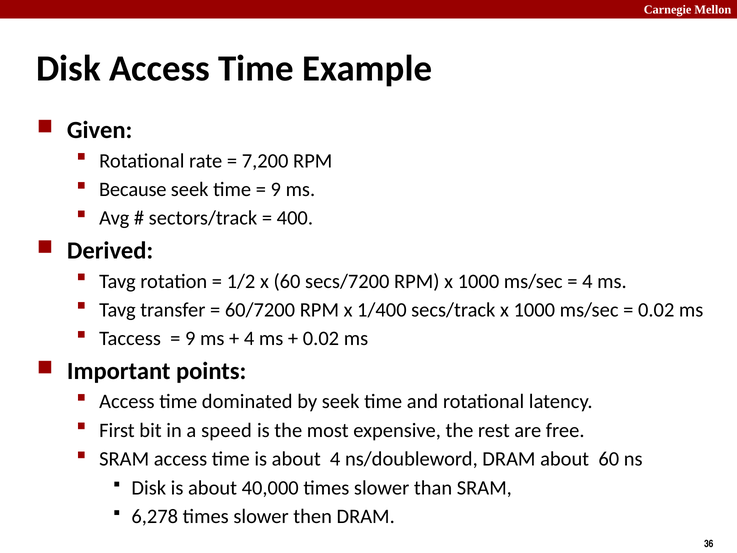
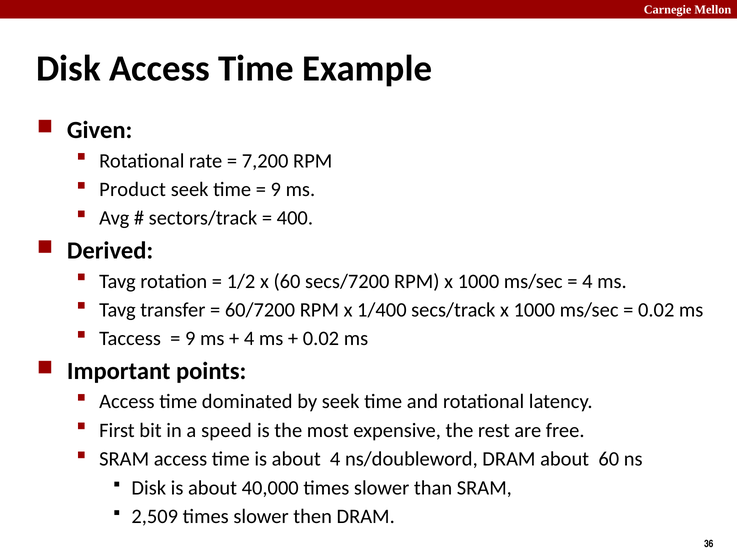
Because: Because -> Product
6,278: 6,278 -> 2,509
